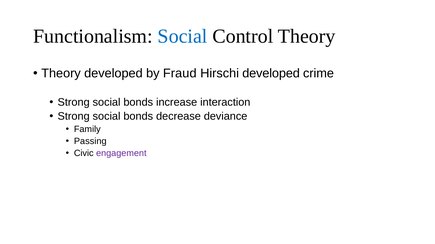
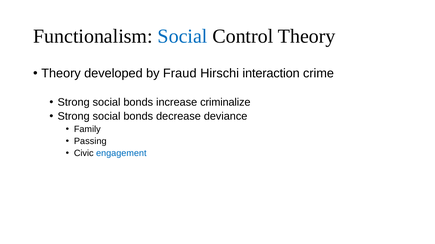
Hirschi developed: developed -> interaction
interaction: interaction -> criminalize
engagement colour: purple -> blue
